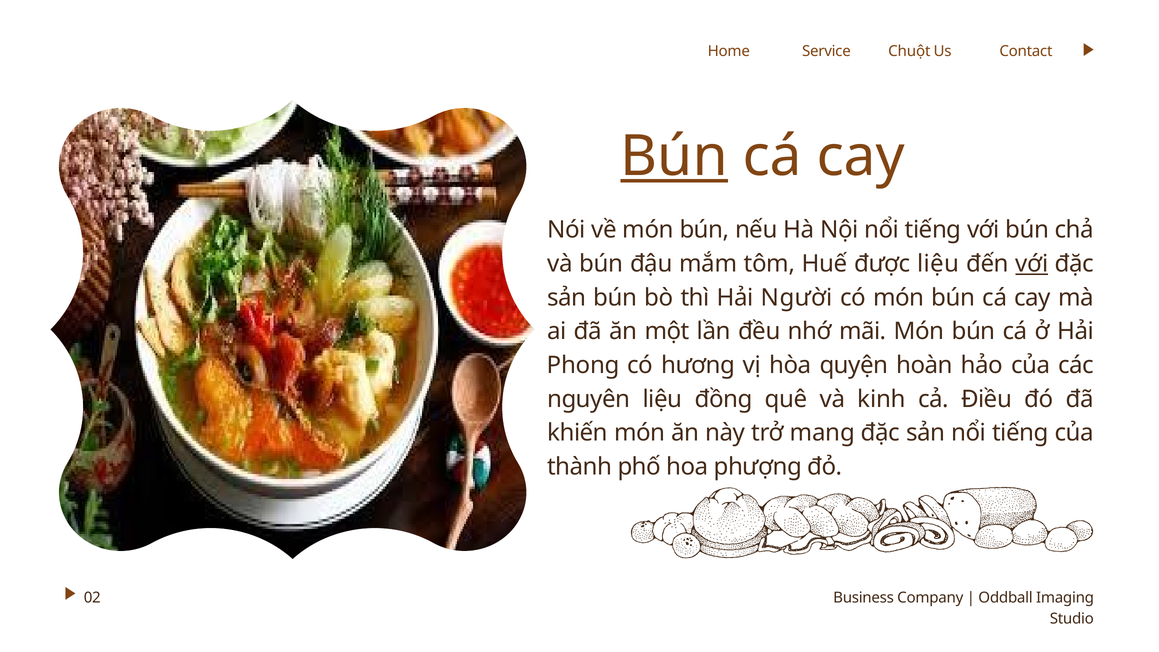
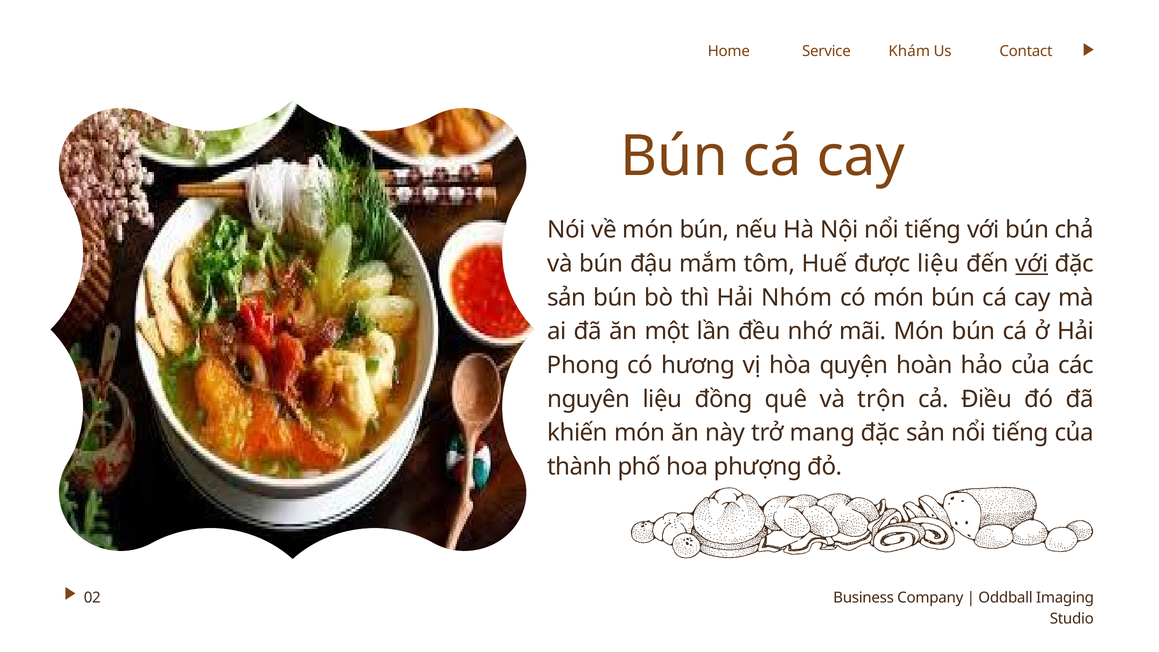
Chuột: Chuột -> Khám
Bún at (674, 156) underline: present -> none
Người: Người -> Nhóm
kinh: kinh -> trộn
